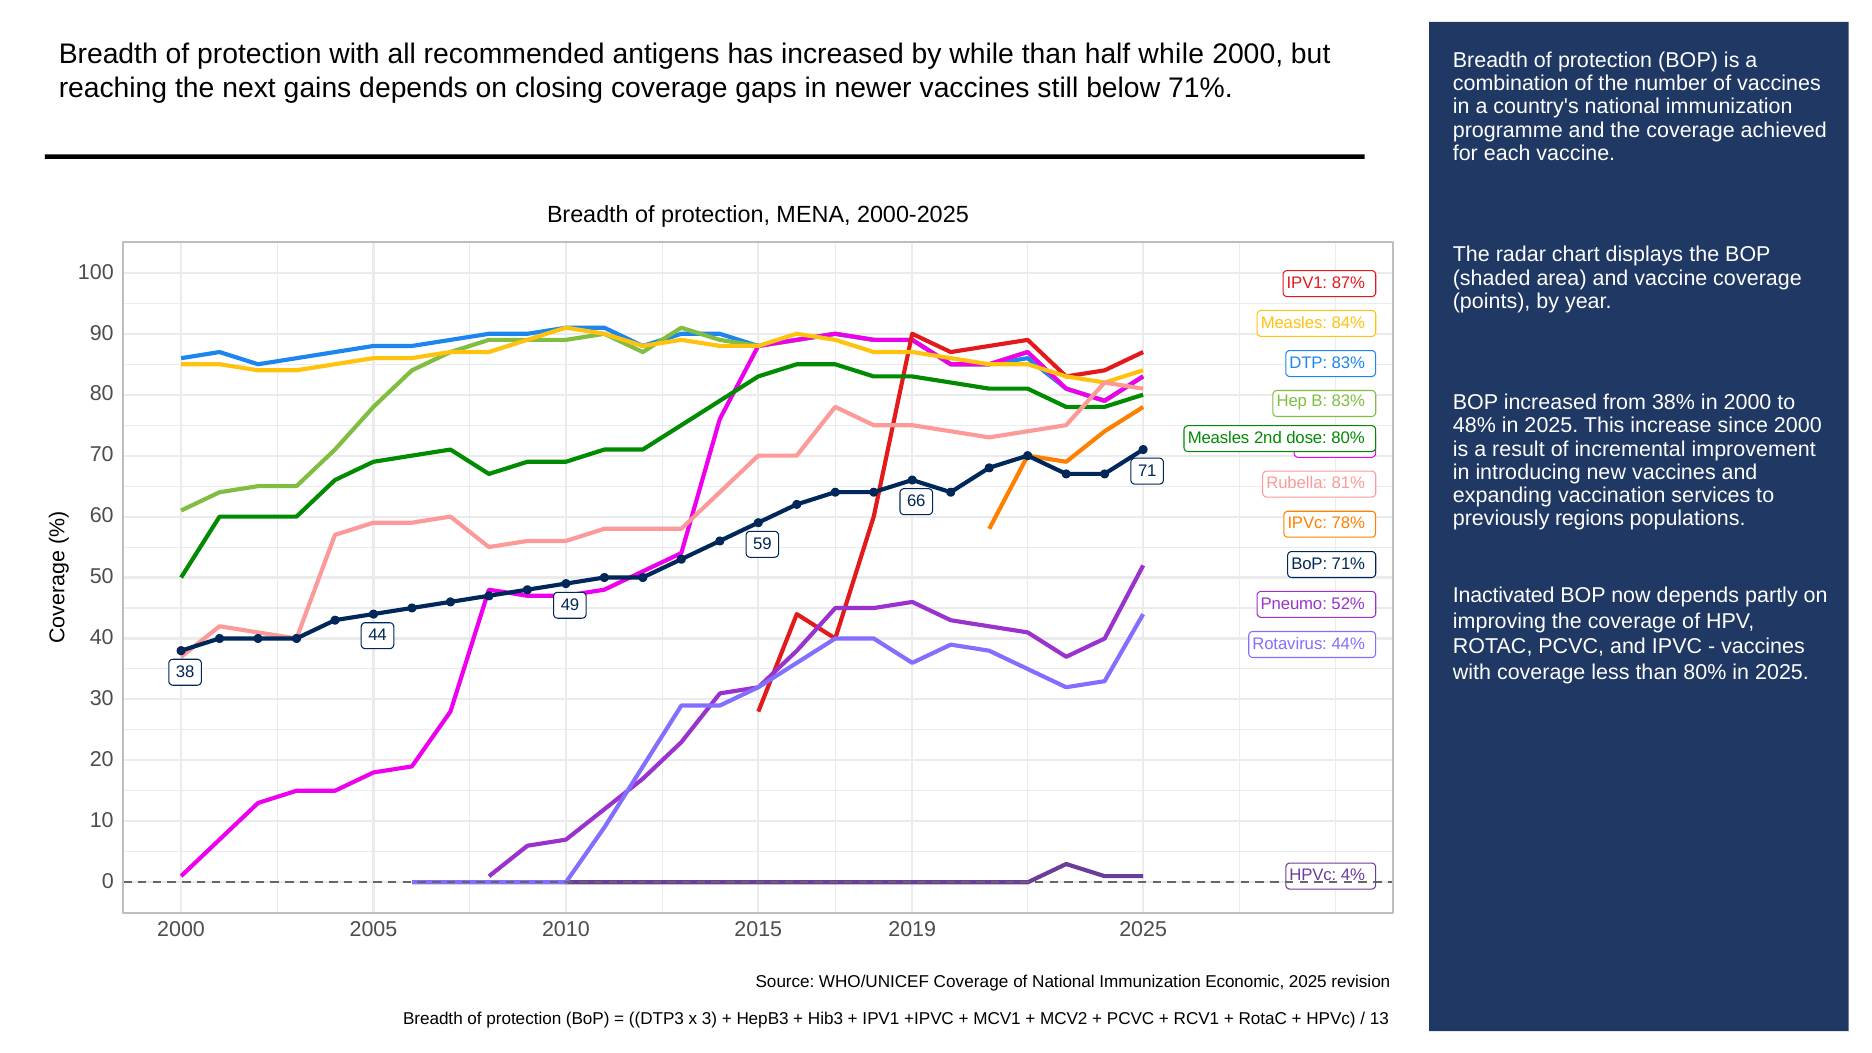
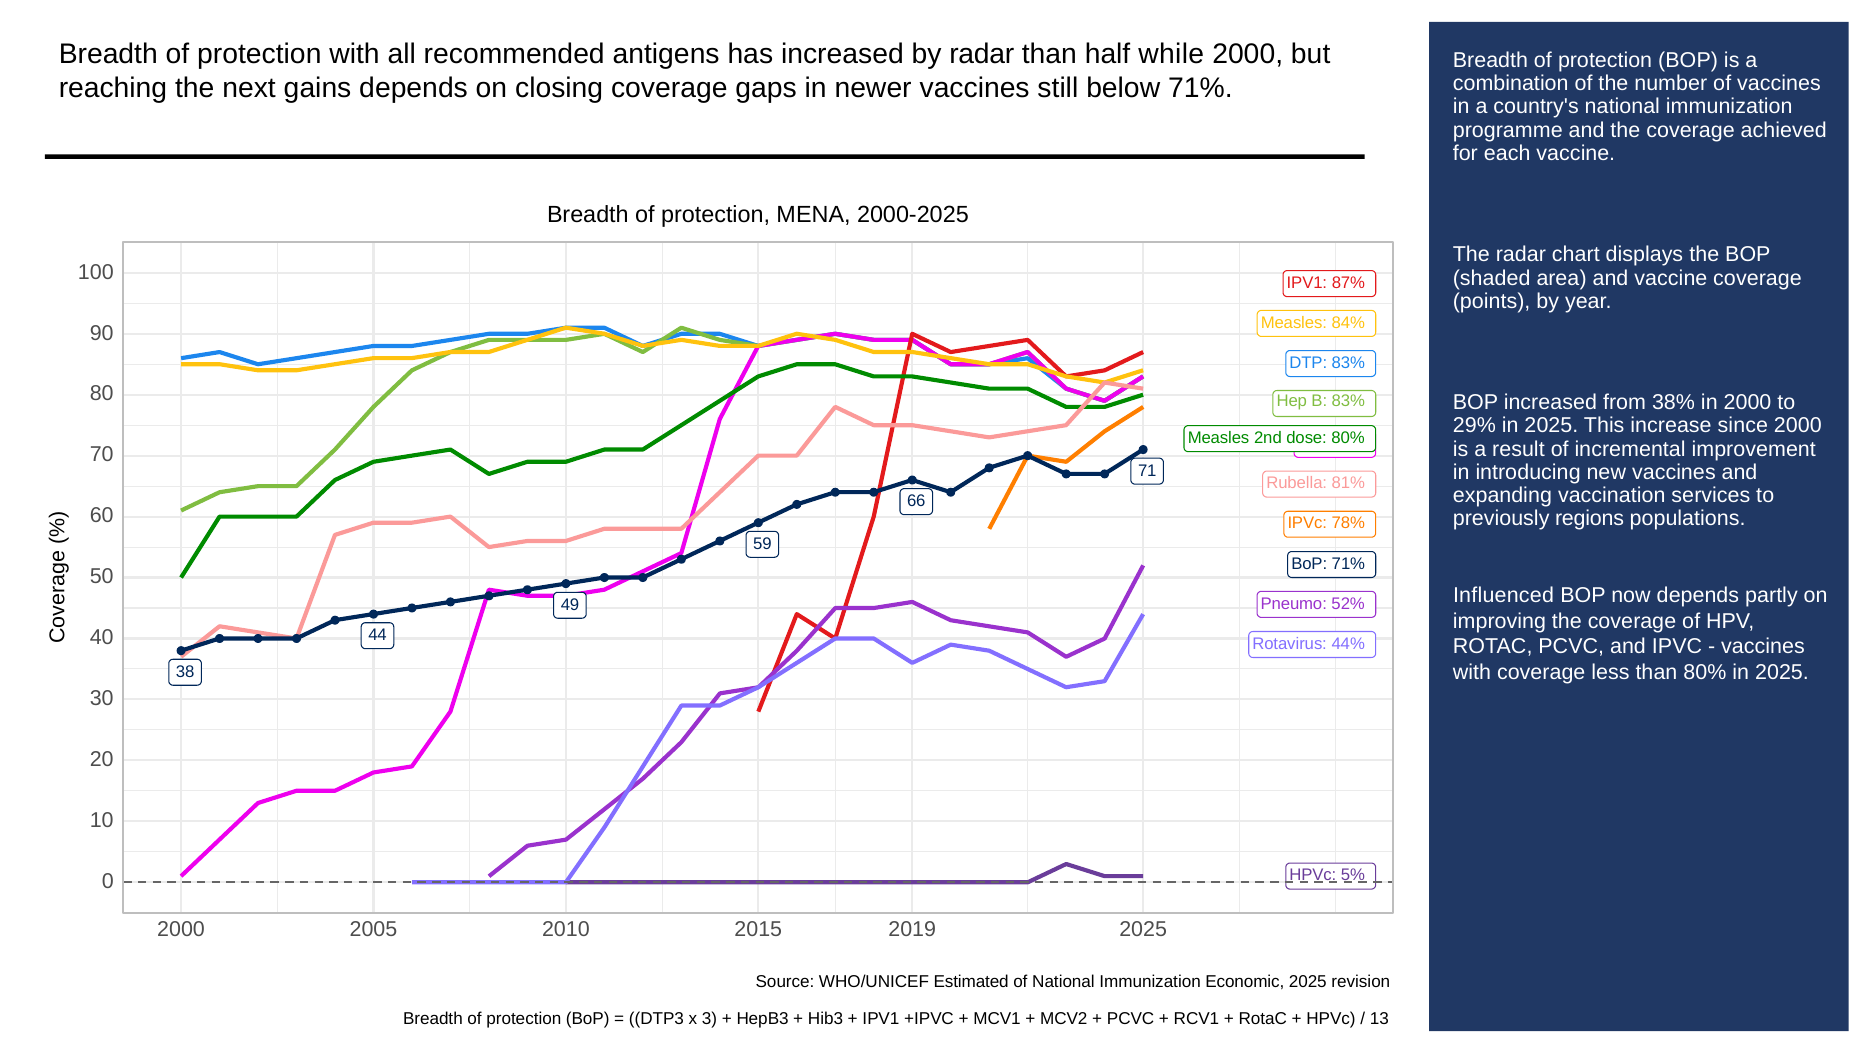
by while: while -> radar
48%: 48% -> 29%
Inactivated: Inactivated -> Influenced
4%: 4% -> 5%
WHO/UNICEF Coverage: Coverage -> Estimated
